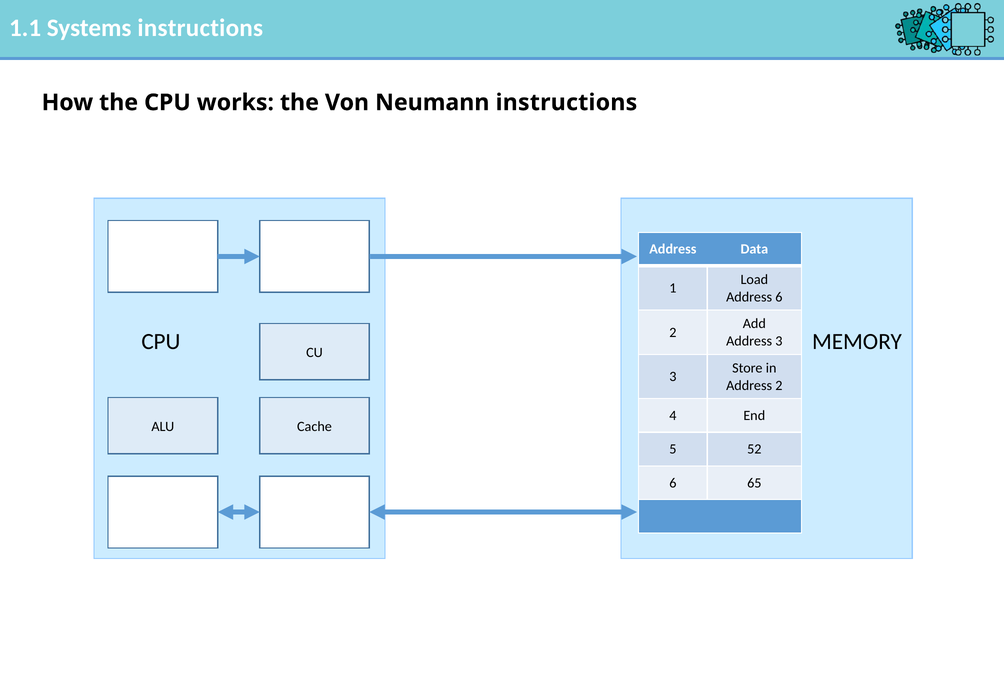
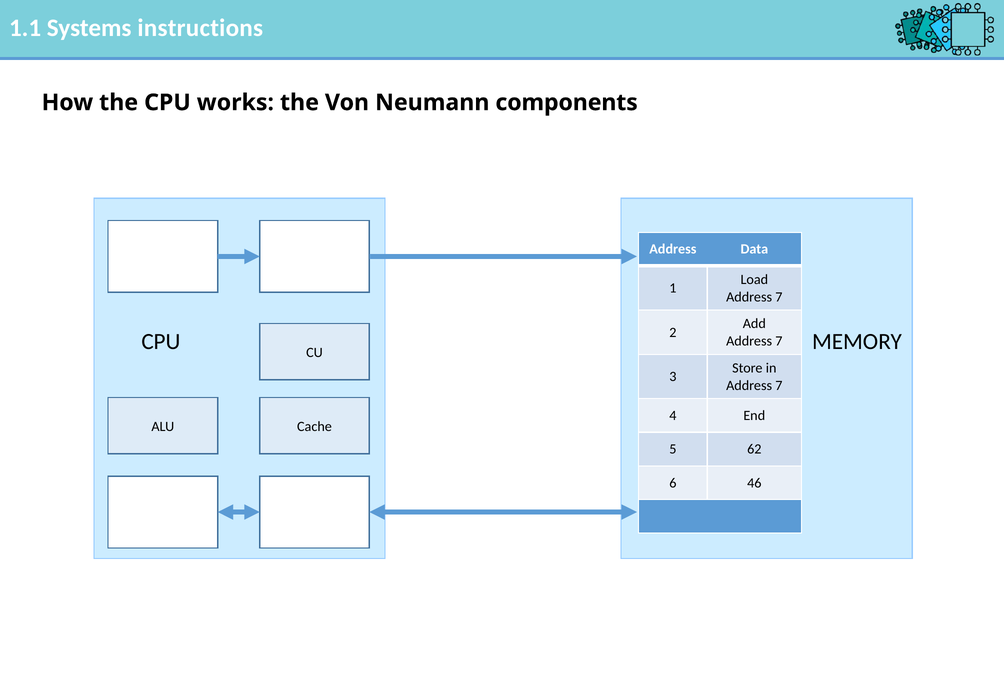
Neumann instructions: instructions -> components
6 at (779, 297): 6 -> 7
3 at (779, 341): 3 -> 7
2 at (779, 386): 2 -> 7
52: 52 -> 62
65: 65 -> 46
